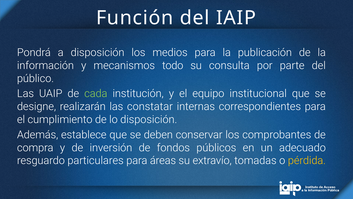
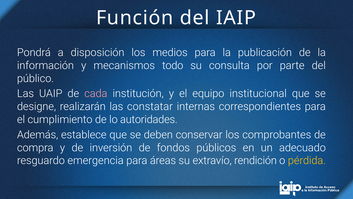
cada colour: light green -> pink
lo disposición: disposición -> autoridades
particulares: particulares -> emergencia
tomadas: tomadas -> rendición
